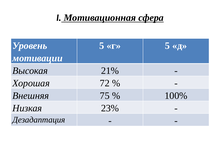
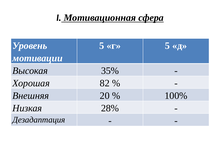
21%: 21% -> 35%
72: 72 -> 82
75: 75 -> 20
23%: 23% -> 28%
